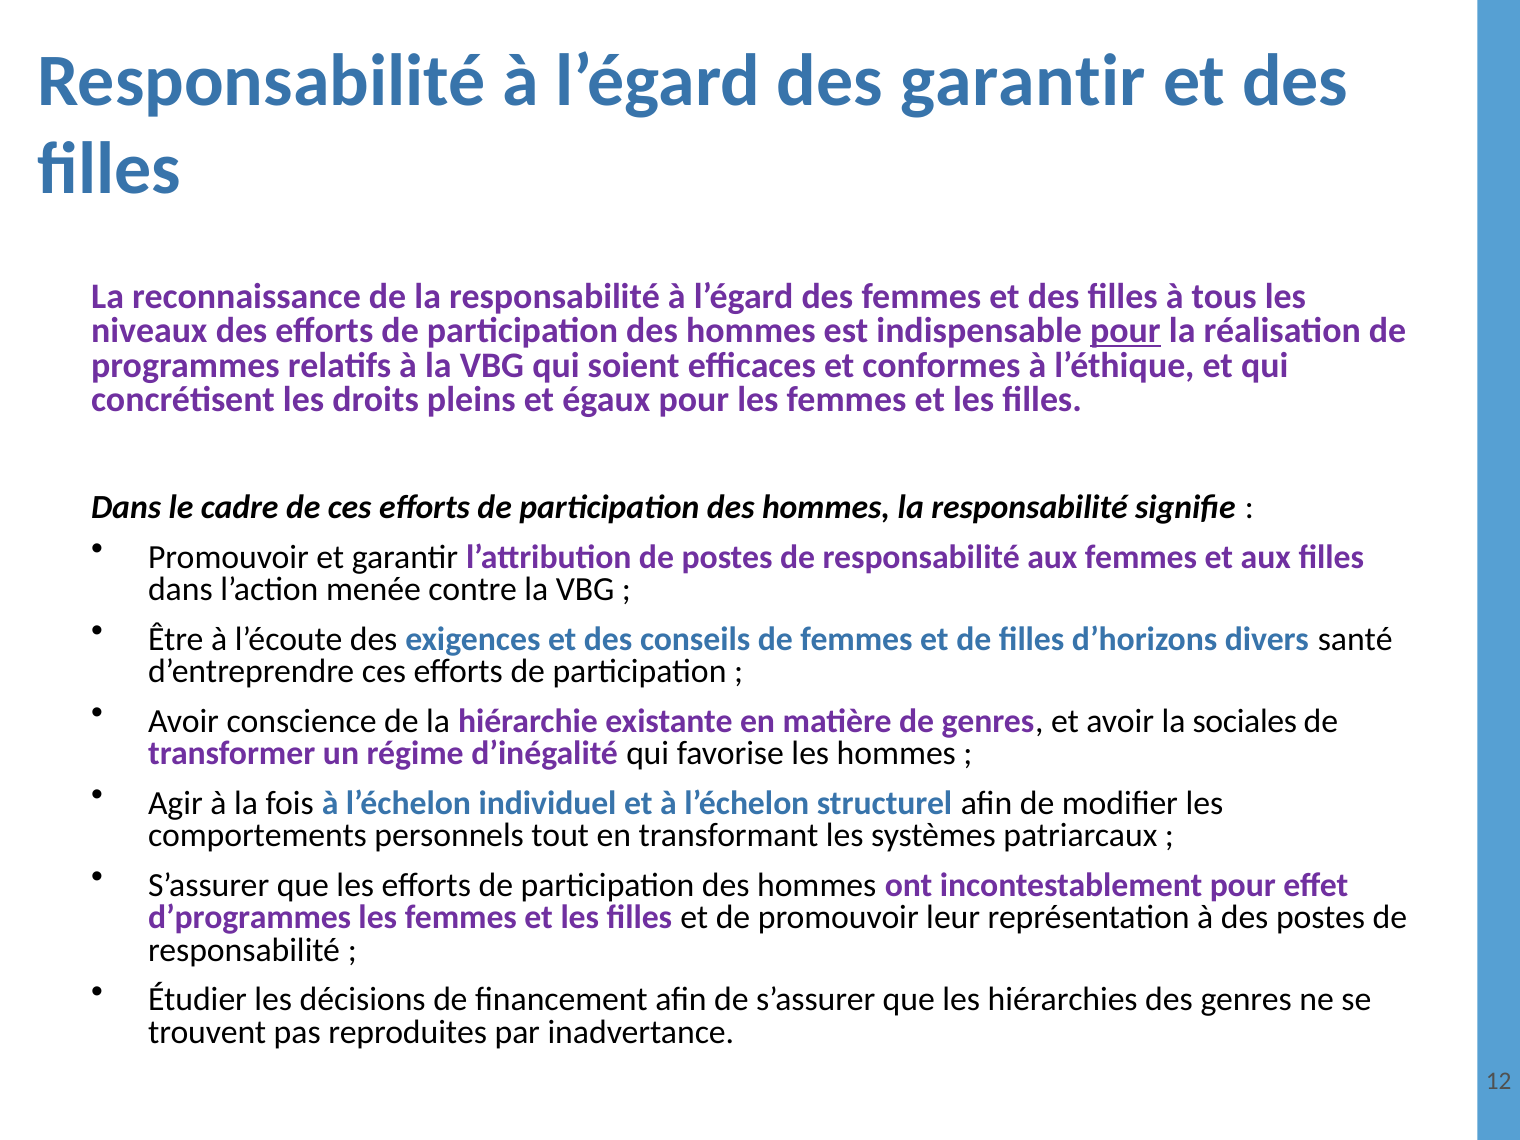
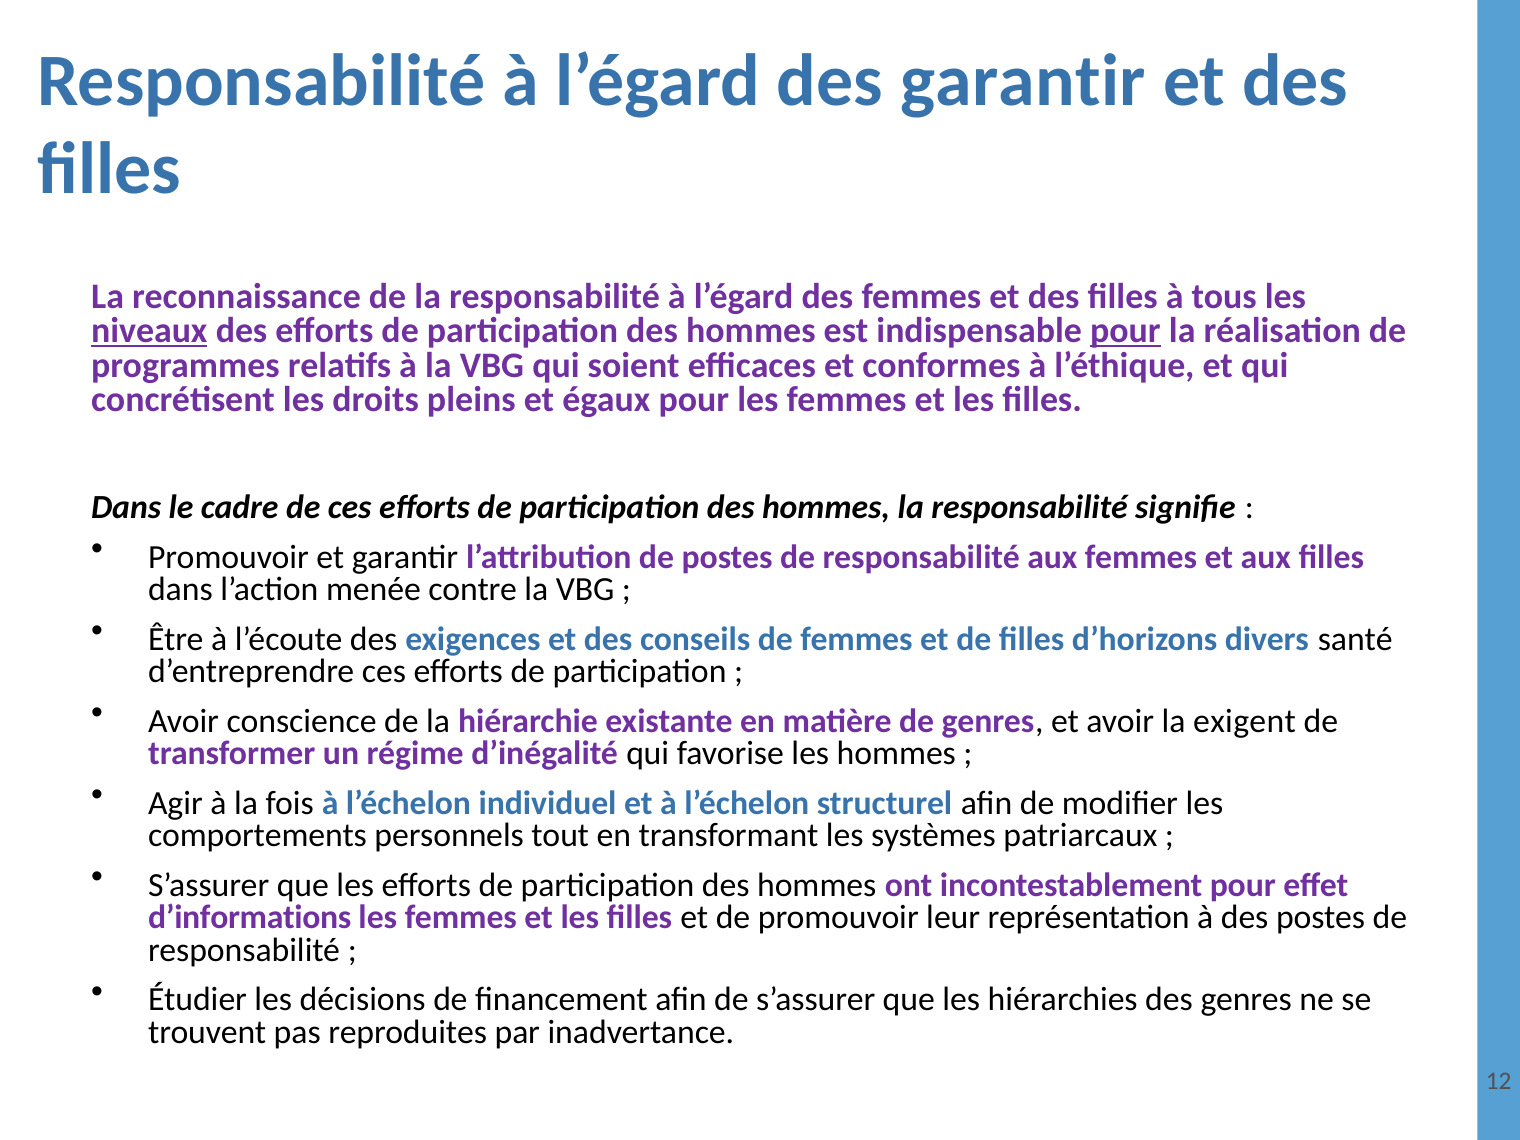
niveaux underline: none -> present
sociales: sociales -> exigent
d’programmes: d’programmes -> d’informations
